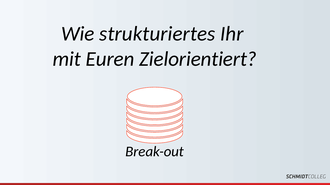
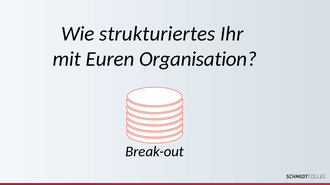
Zielorientiert: Zielorientiert -> Organisation
